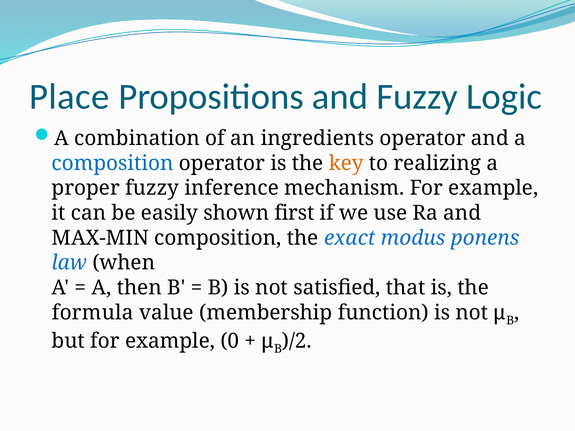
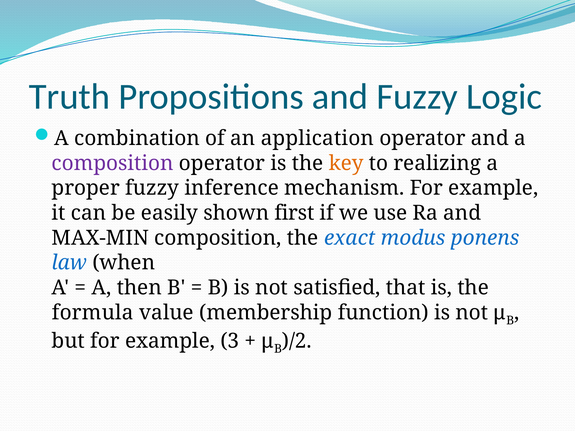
Place: Place -> Truth
ingredients: ingredients -> application
composition at (113, 163) colour: blue -> purple
0: 0 -> 3
